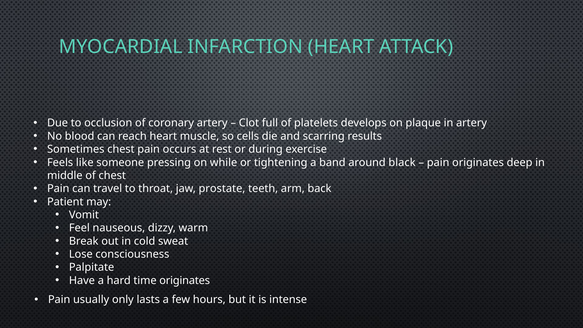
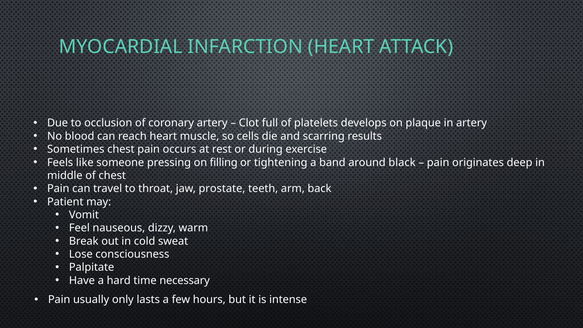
while: while -> filling
time originates: originates -> necessary
